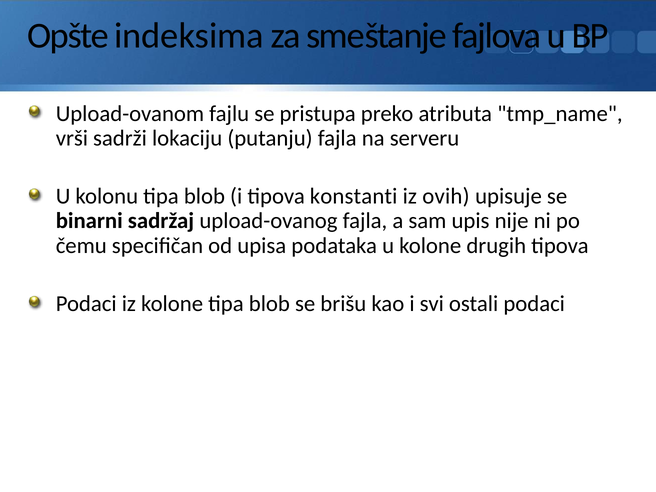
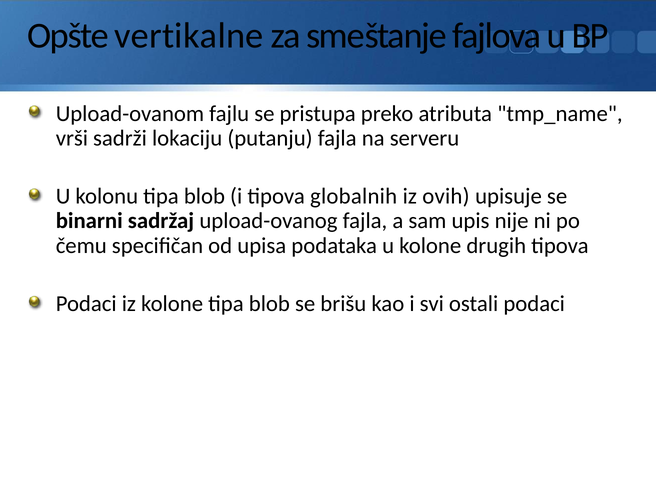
indeksima: indeksima -> vertikalne
konstanti: konstanti -> globalnih
